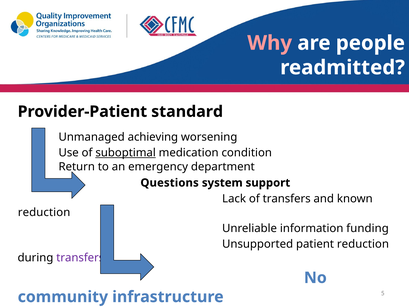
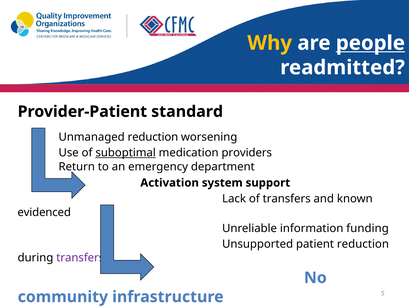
Why colour: pink -> yellow
people underline: none -> present
achieving at (153, 137): achieving -> reduction
condition: condition -> providers
Questions: Questions -> Activation
reduction at (44, 212): reduction -> evidenced
